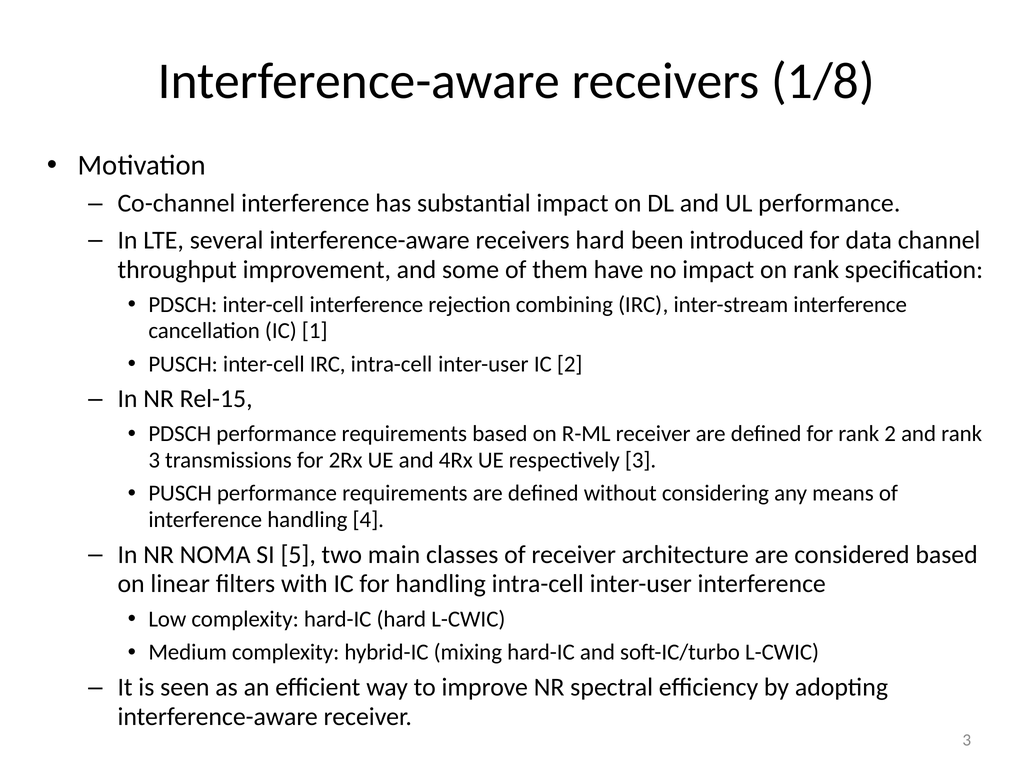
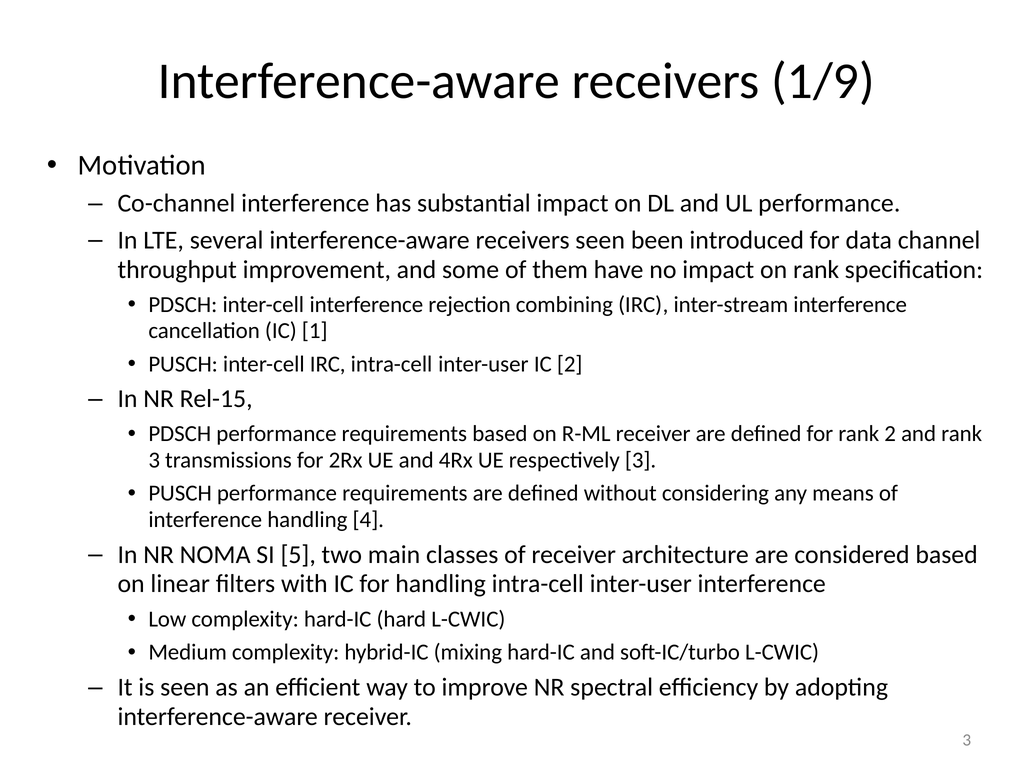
1/8: 1/8 -> 1/9
receivers hard: hard -> seen
